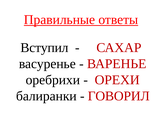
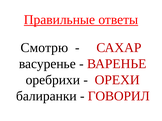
Вступил: Вступил -> Смотрю
